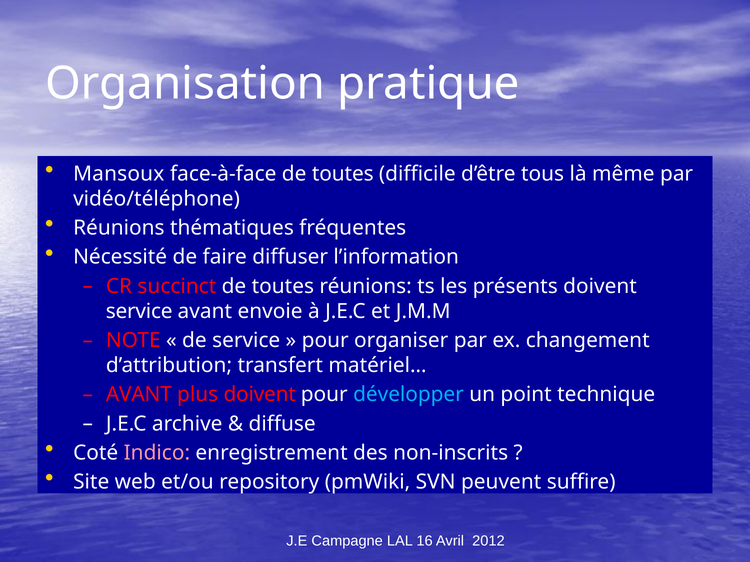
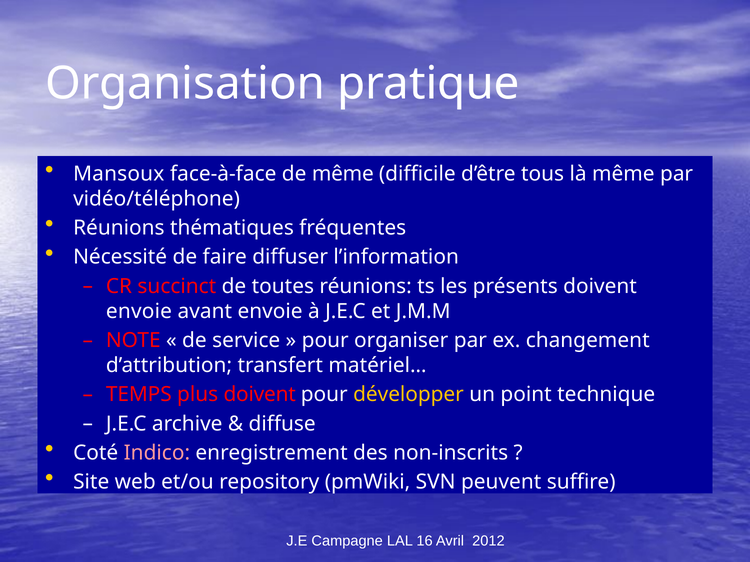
face-à-face de toutes: toutes -> même
service at (139, 312): service -> envoie
AVANT at (139, 395): AVANT -> TEMPS
développer colour: light blue -> yellow
